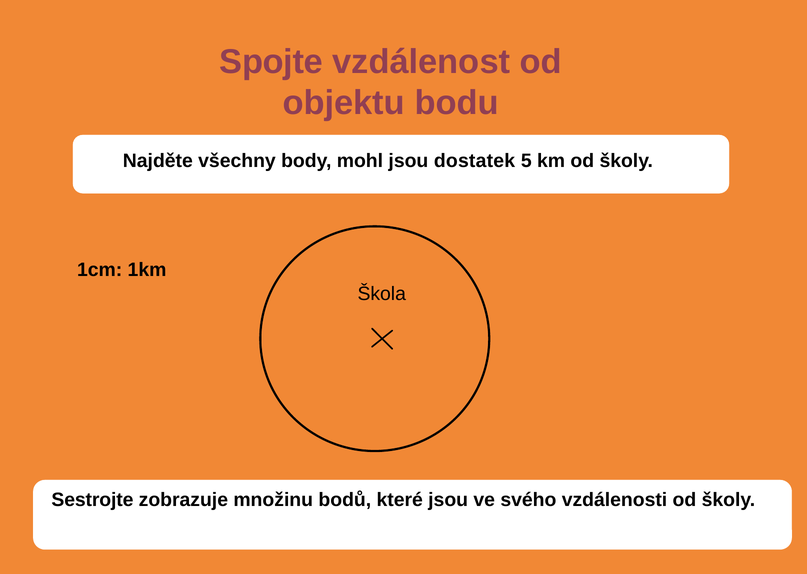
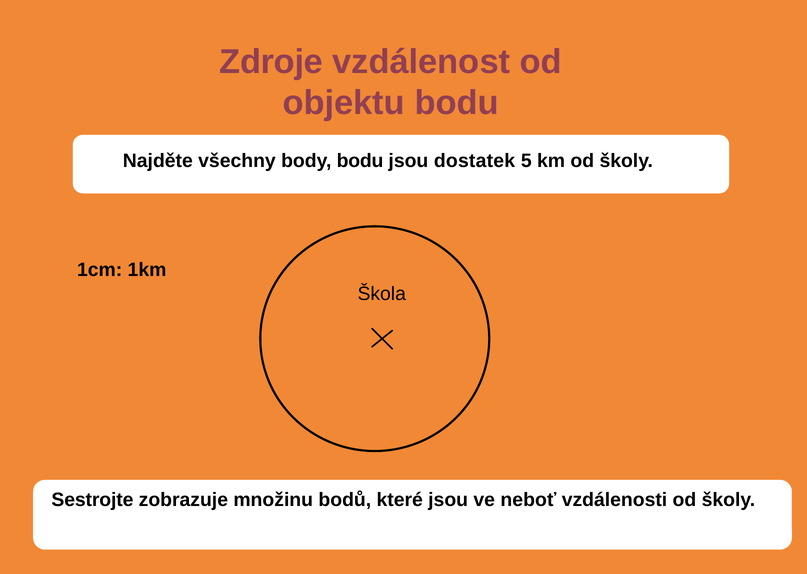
Spojte: Spojte -> Zdroje
body mohl: mohl -> bodu
svého: svého -> neboť
